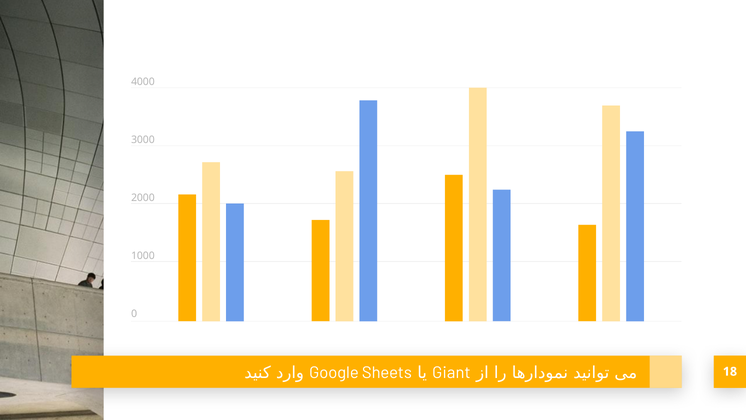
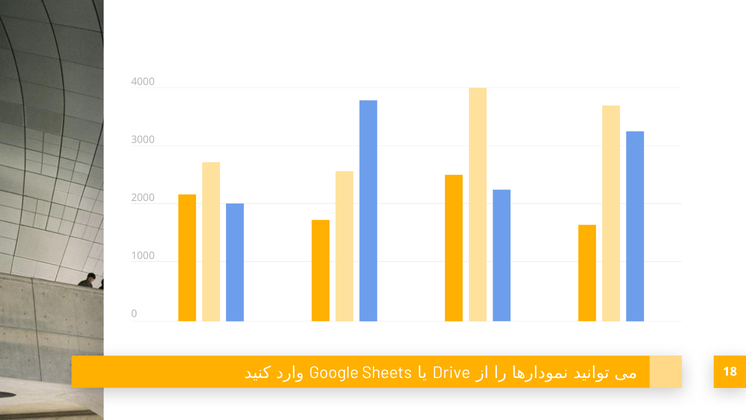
Giant: Giant -> Drive
